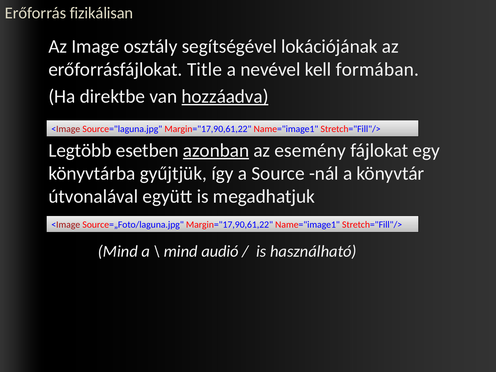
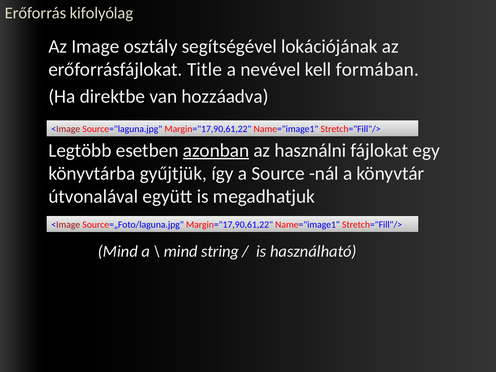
fizikálisan: fizikálisan -> kifolyólag
hozzáadva underline: present -> none
esemény: esemény -> használni
audió: audió -> string
